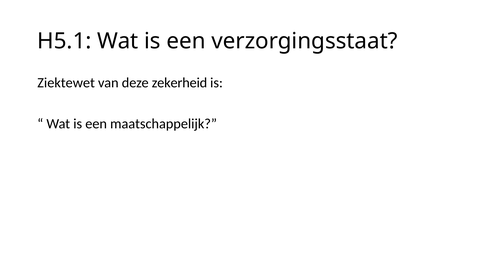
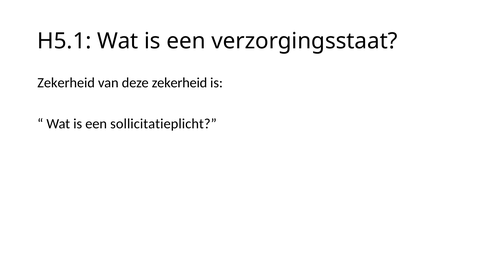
Ziektewet at (66, 83): Ziektewet -> Zekerheid
maatschappelijk: maatschappelijk -> sollicitatieplicht
